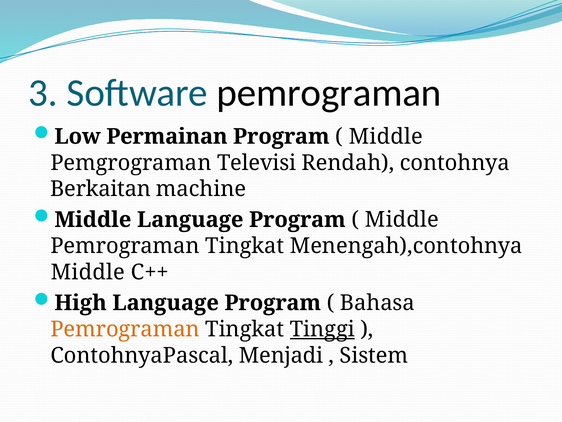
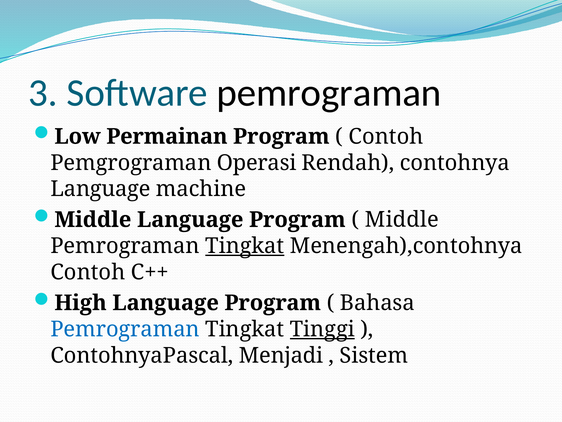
Middle at (386, 136): Middle -> Contoh
Televisi: Televisi -> Operasi
Berkaitan at (101, 189): Berkaitan -> Language
Tingkat at (245, 246) underline: none -> present
Middle at (88, 272): Middle -> Contoh
Pemrograman at (125, 329) colour: orange -> blue
